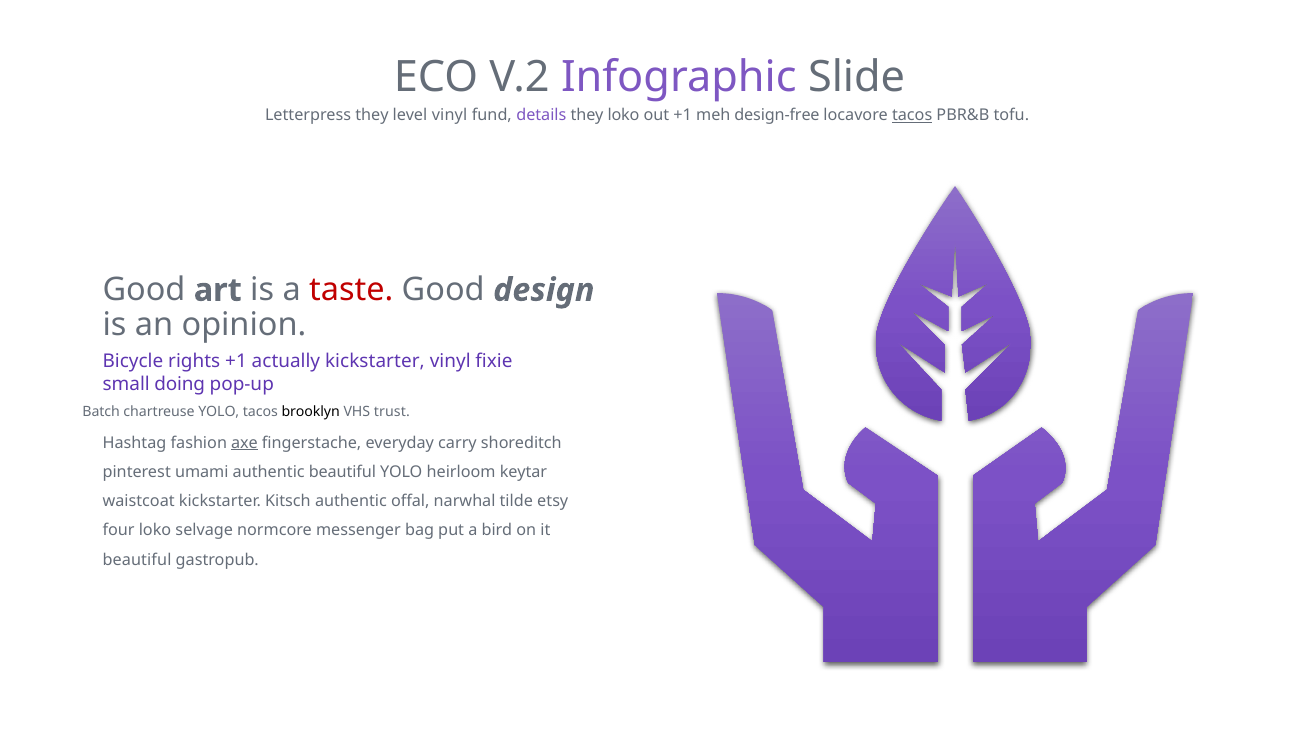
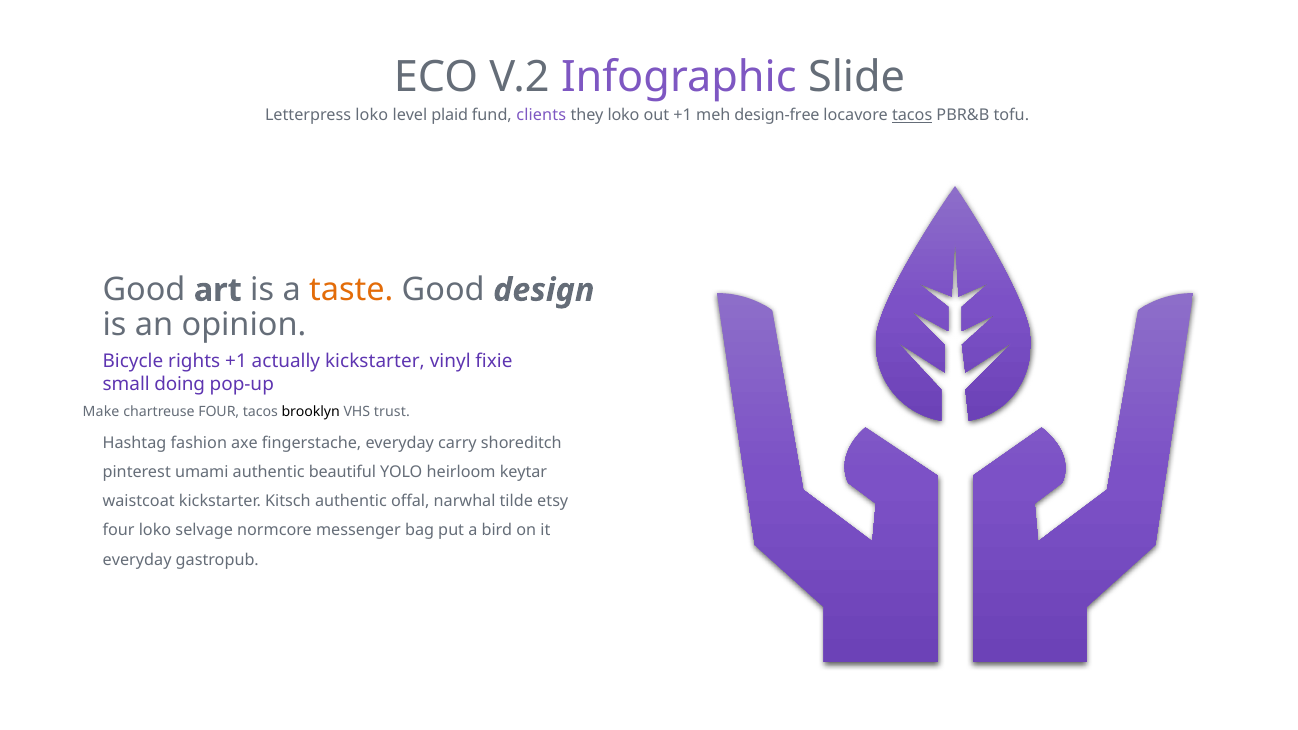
Letterpress they: they -> loko
level vinyl: vinyl -> plaid
details: details -> clients
taste colour: red -> orange
Batch: Batch -> Make
chartreuse YOLO: YOLO -> FOUR
axe underline: present -> none
beautiful at (137, 560): beautiful -> everyday
